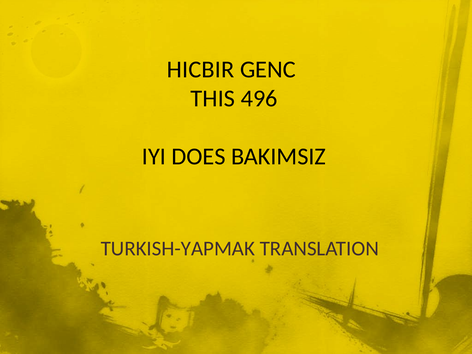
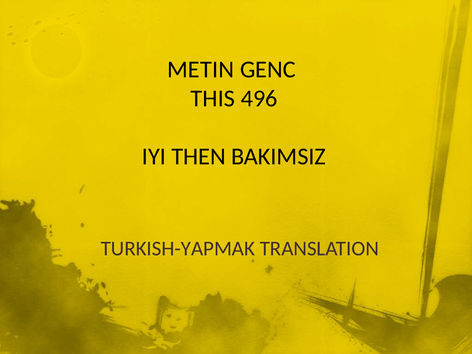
HICBIR: HICBIR -> METIN
DOES: DOES -> THEN
